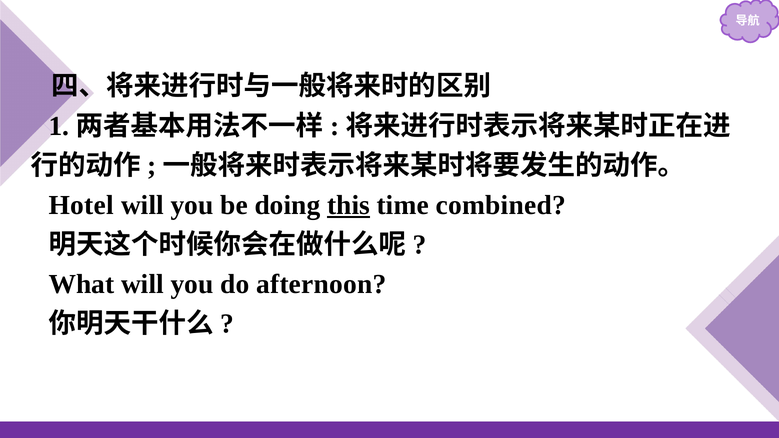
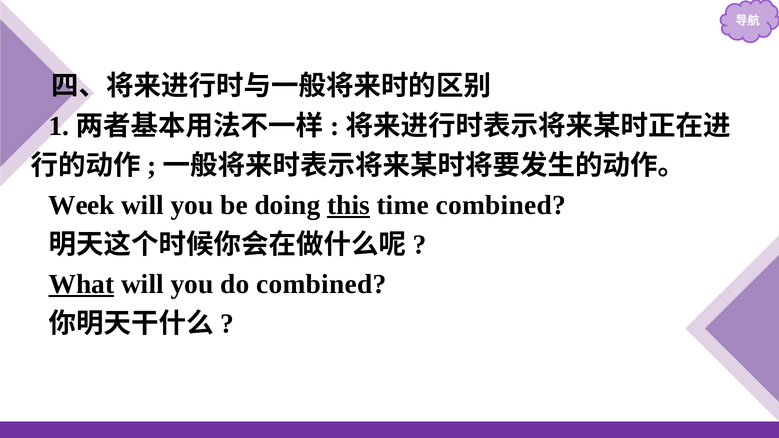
Hotel: Hotel -> Week
What underline: none -> present
do afternoon: afternoon -> combined
